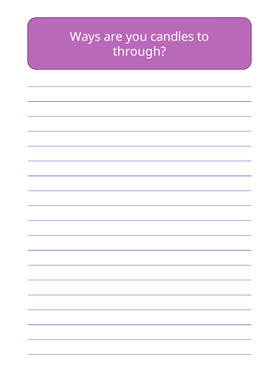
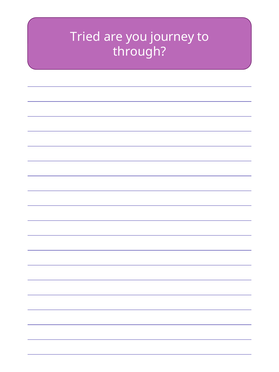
Ways: Ways -> Tried
candles: candles -> journey
